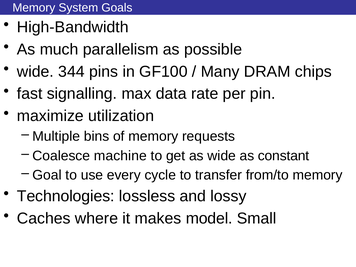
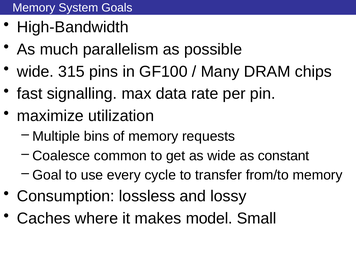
344: 344 -> 315
machine: machine -> common
Technologies: Technologies -> Consumption
